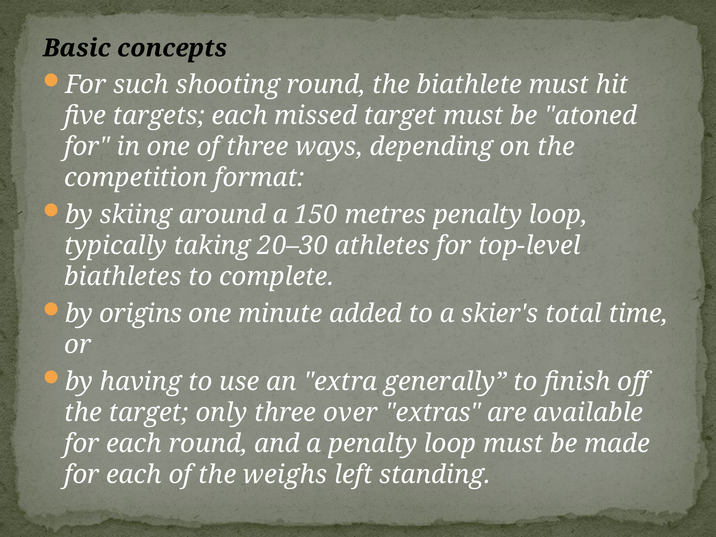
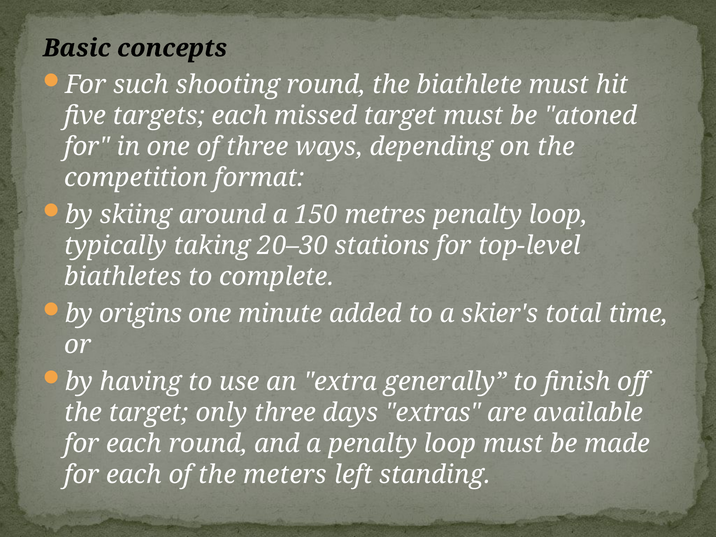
athletes: athletes -> stations
over: over -> days
weighs: weighs -> meters
